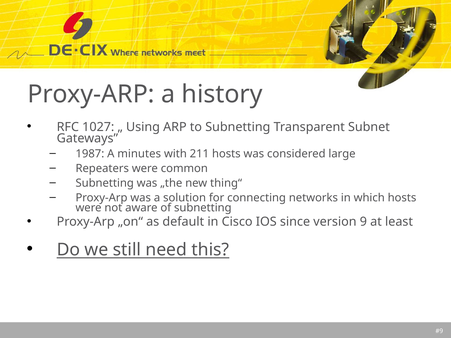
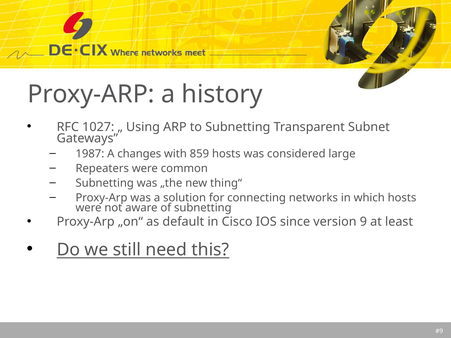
minutes: minutes -> changes
211: 211 -> 859
